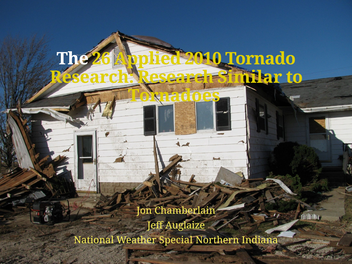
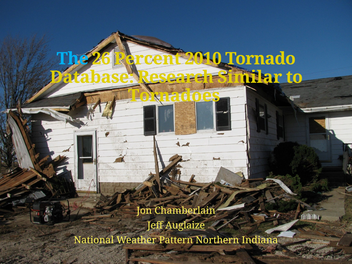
The colour: white -> light blue
Applied: Applied -> Percent
Research at (92, 77): Research -> Database
Special: Special -> Pattern
